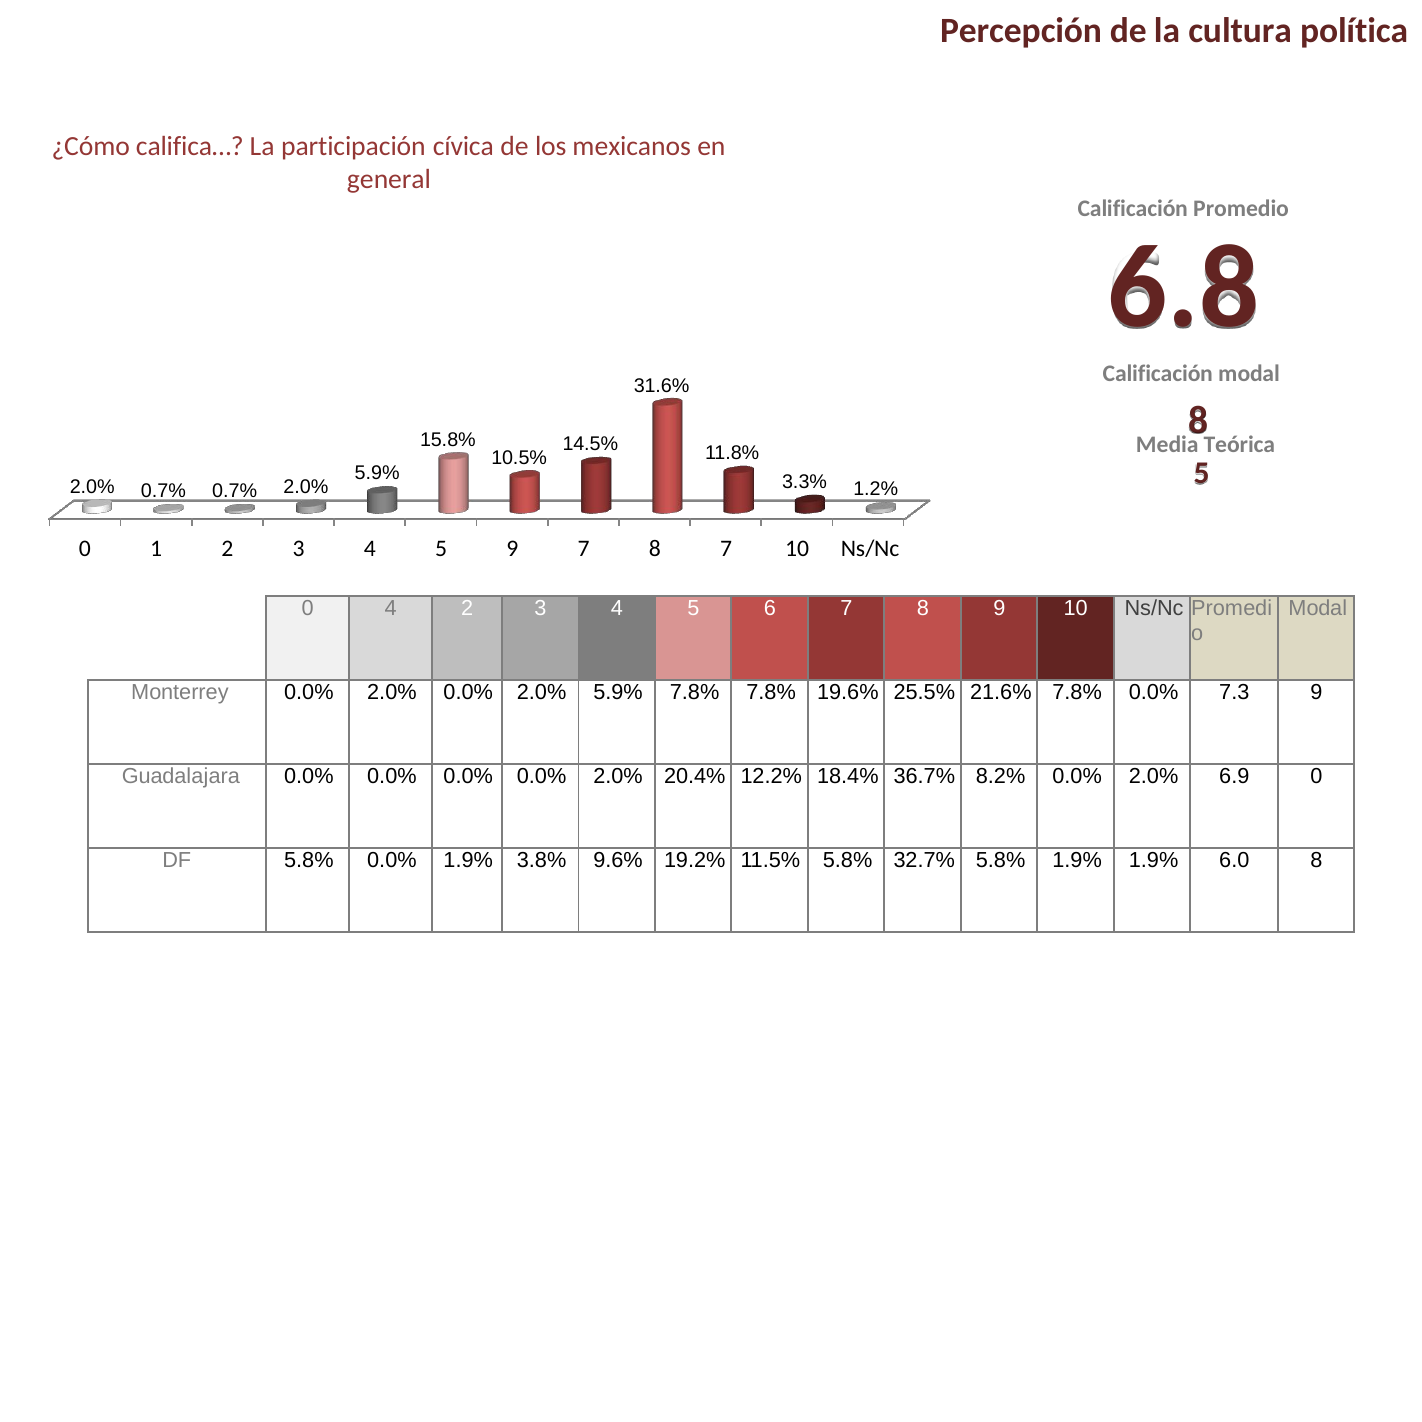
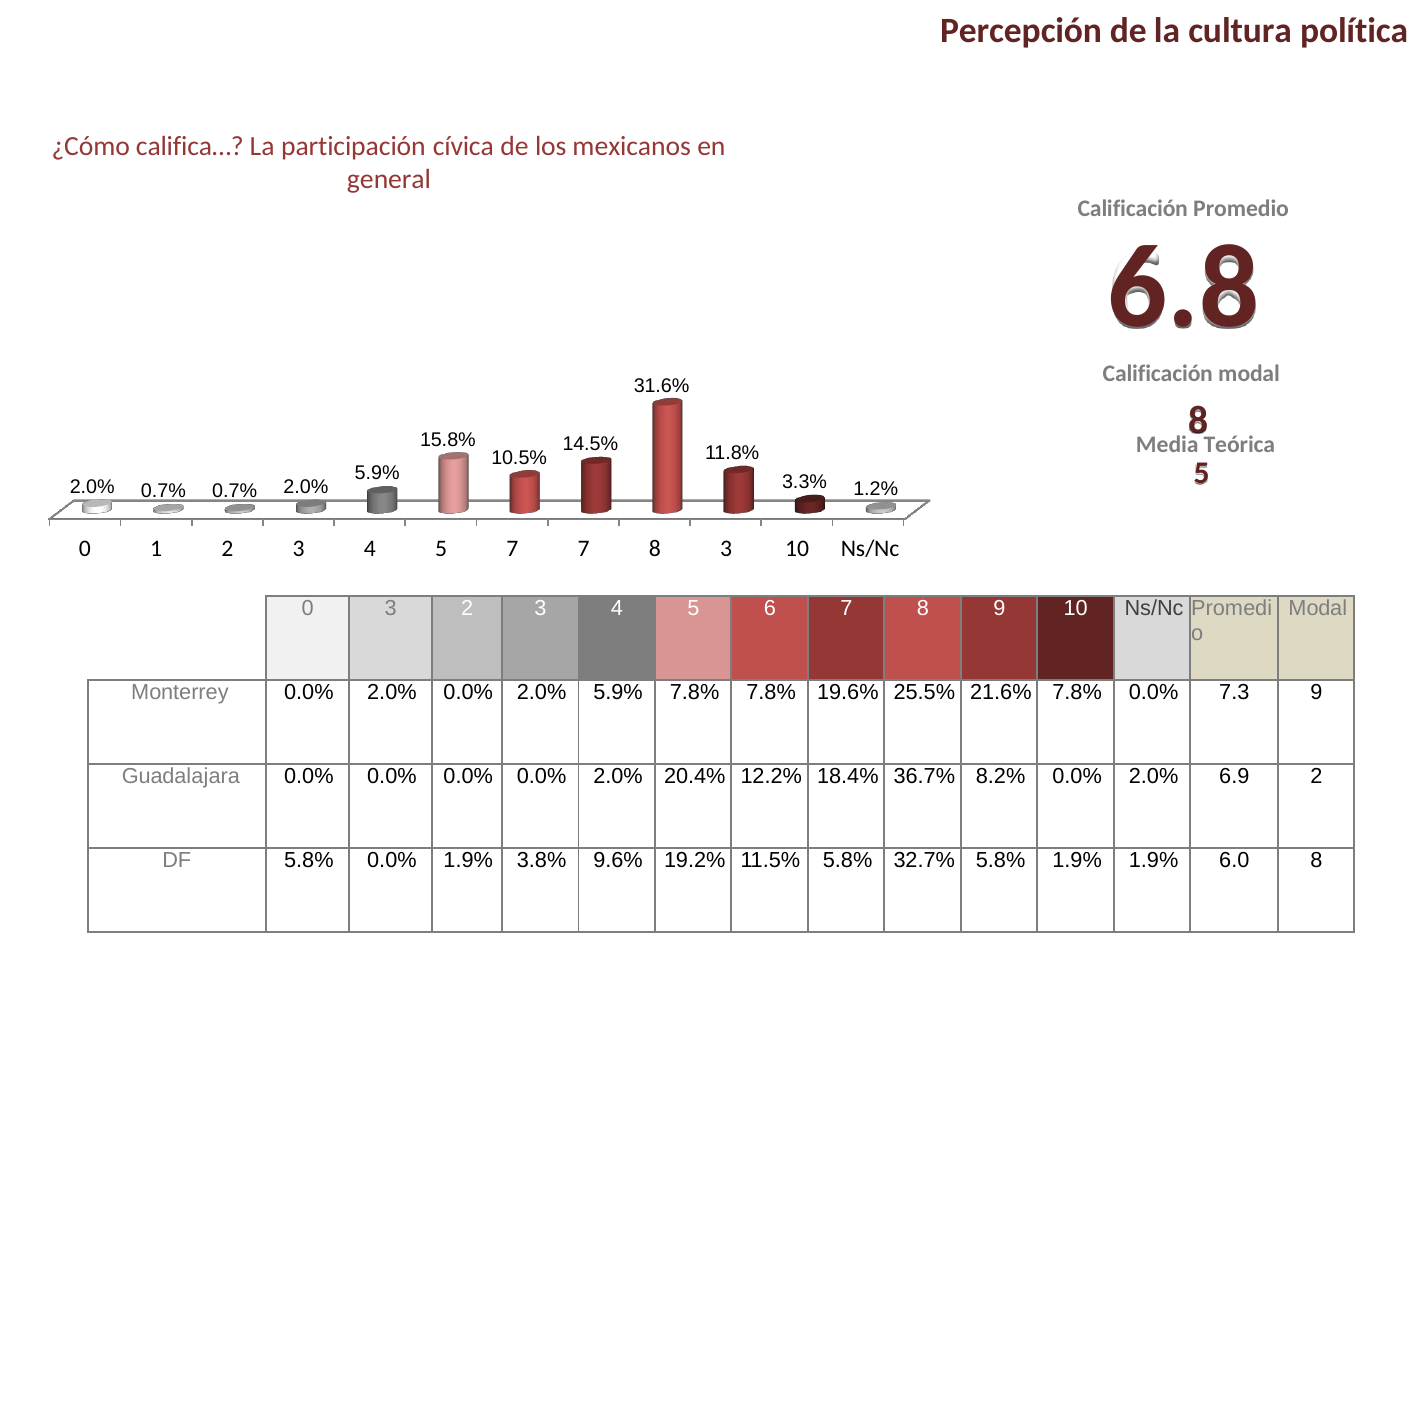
5 9: 9 -> 7
8 7: 7 -> 3
0 4: 4 -> 3
6.9 0: 0 -> 2
